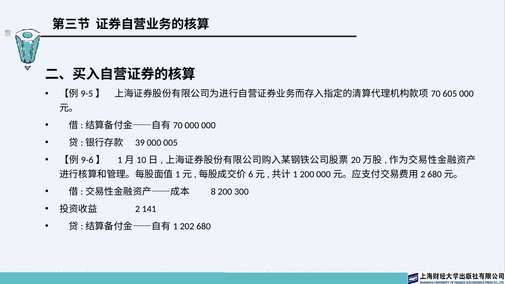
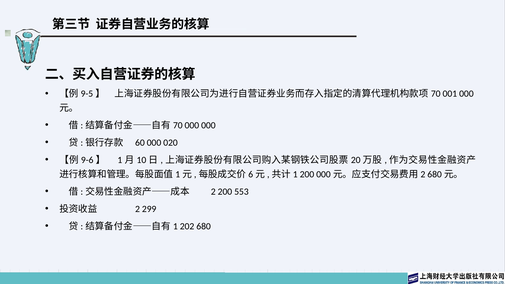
605: 605 -> 001
39: 39 -> 60
005: 005 -> 020
8 at (213, 192): 8 -> 2
300: 300 -> 553
141: 141 -> 299
